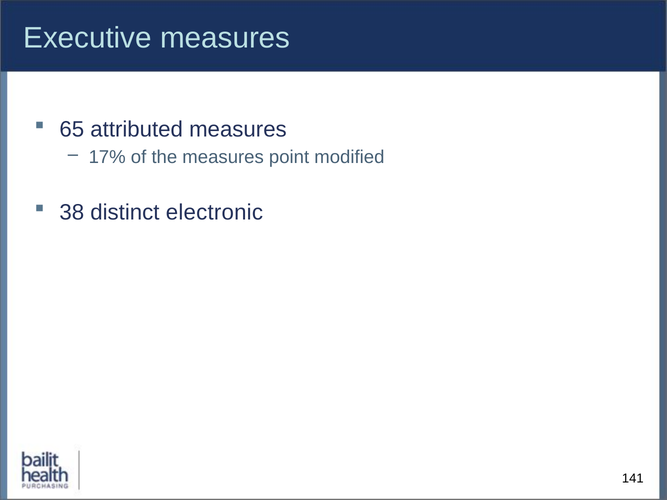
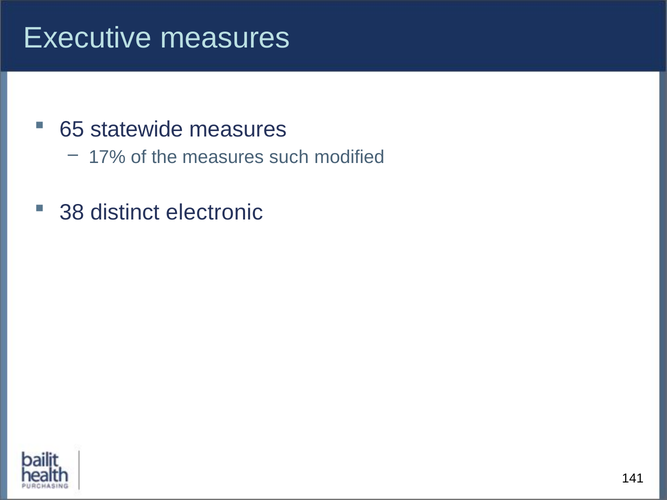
attributed: attributed -> statewide
point: point -> such
